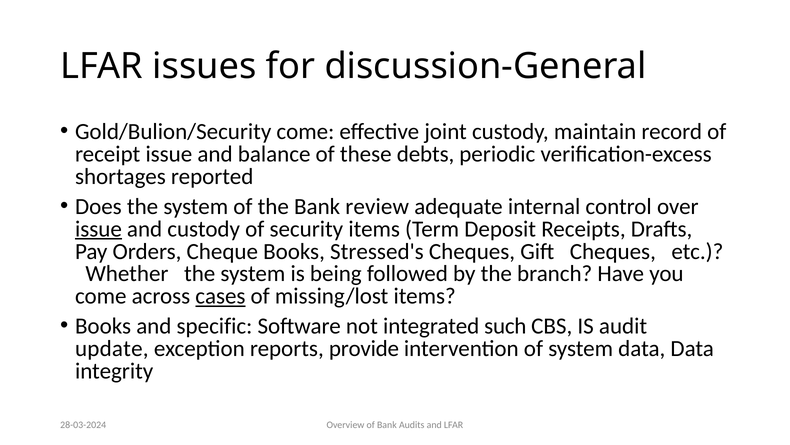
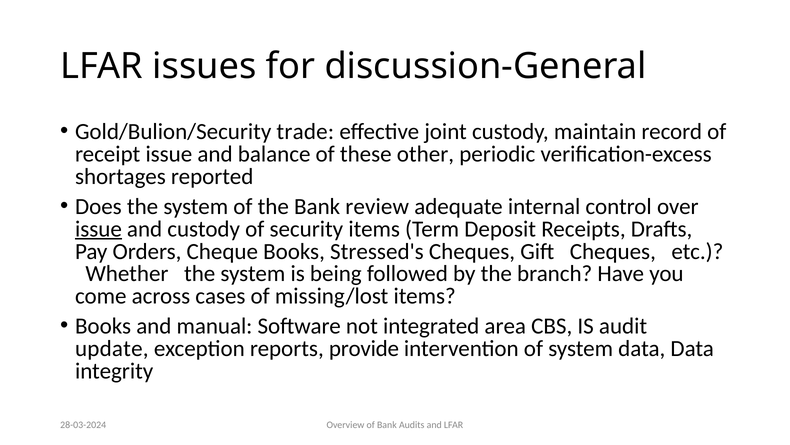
Gold/Bulion/Security come: come -> trade
debts: debts -> other
cases underline: present -> none
specific: specific -> manual
such: such -> area
